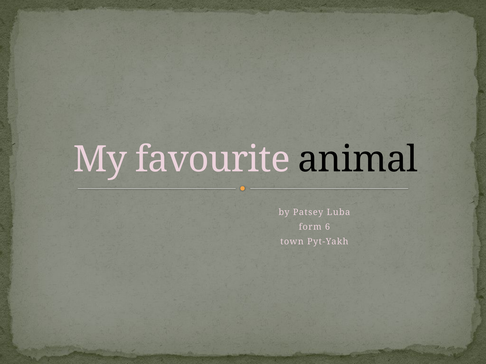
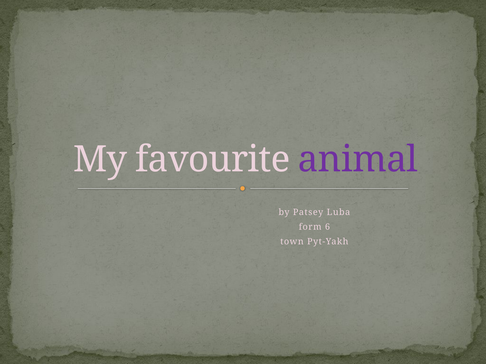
animal colour: black -> purple
